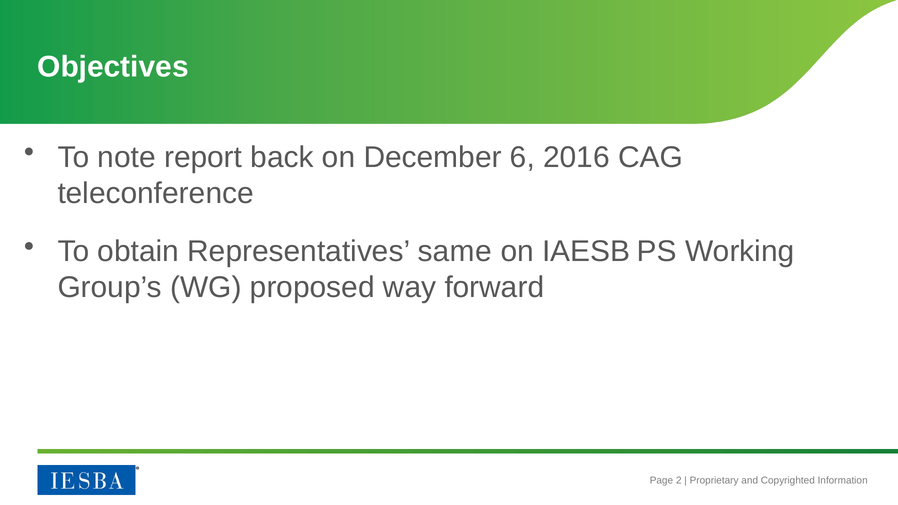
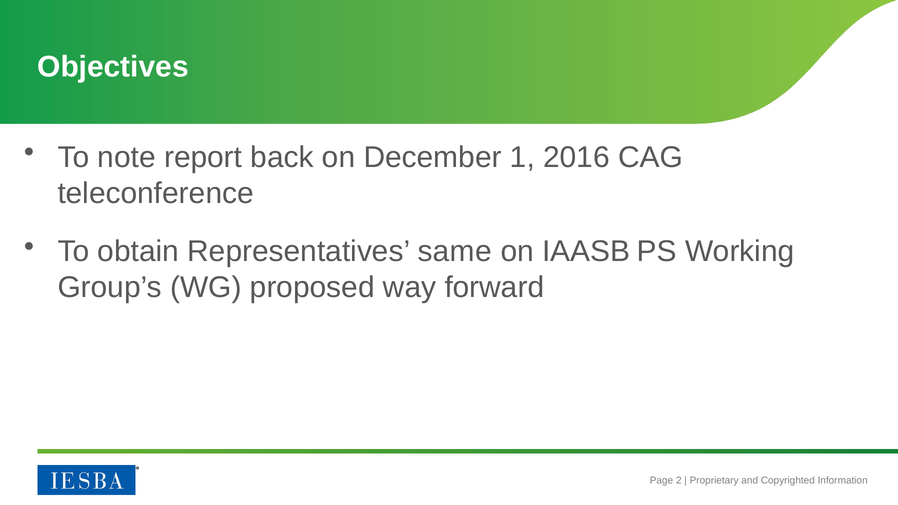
6: 6 -> 1
IAESB: IAESB -> IAASB
